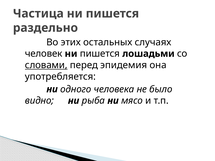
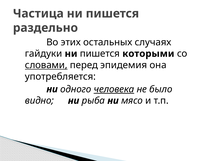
человек: человек -> гайдуки
лошадьми: лошадьми -> которыми
человека underline: none -> present
